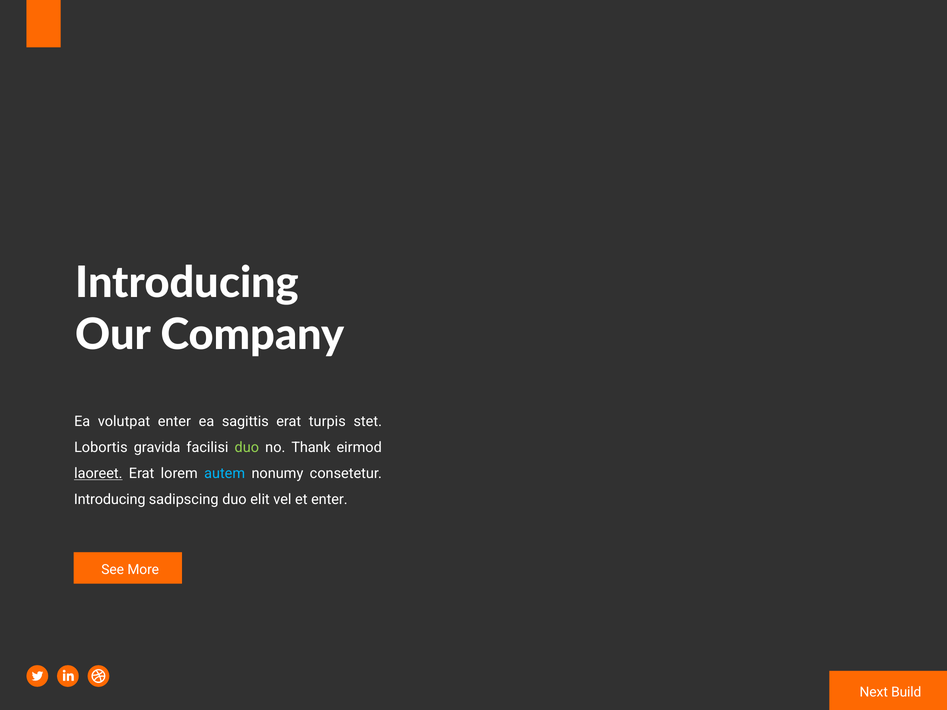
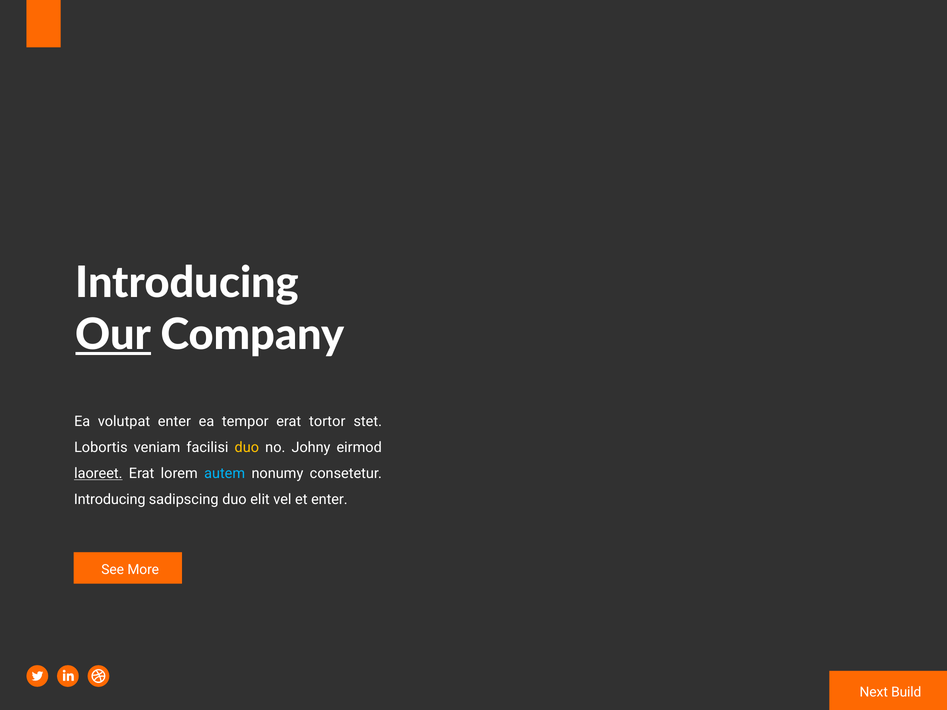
Our underline: none -> present
sagittis: sagittis -> tempor
turpis: turpis -> tortor
gravida: gravida -> veniam
duo at (247, 448) colour: light green -> yellow
Thank: Thank -> Johny
